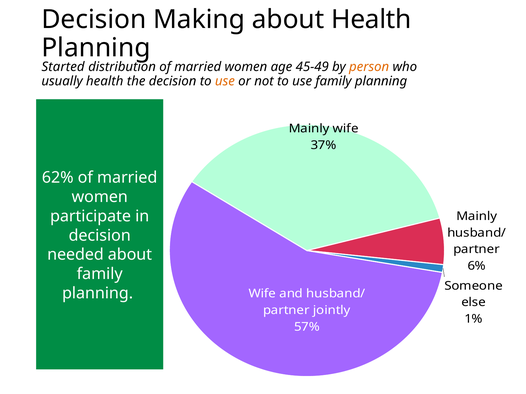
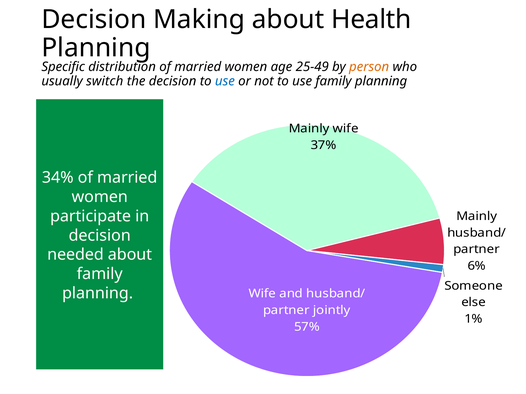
Started: Started -> Specific
45-49: 45-49 -> 25-49
usually health: health -> switch
use at (225, 81) colour: orange -> blue
62%: 62% -> 34%
